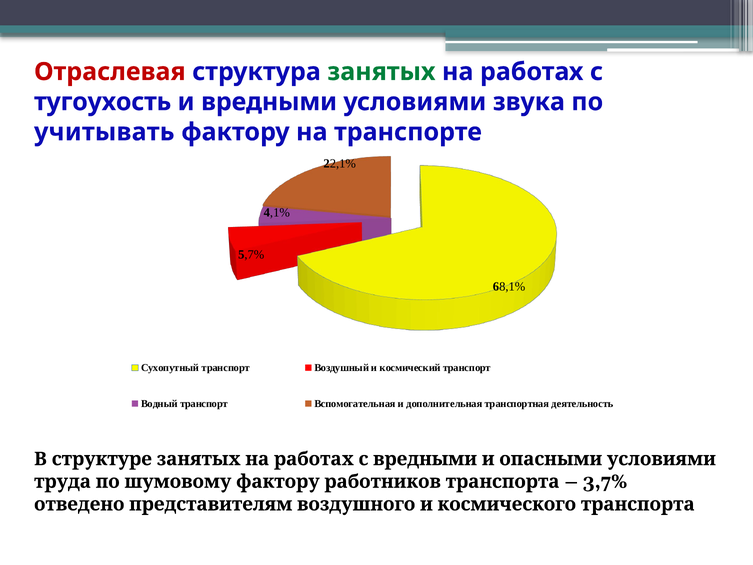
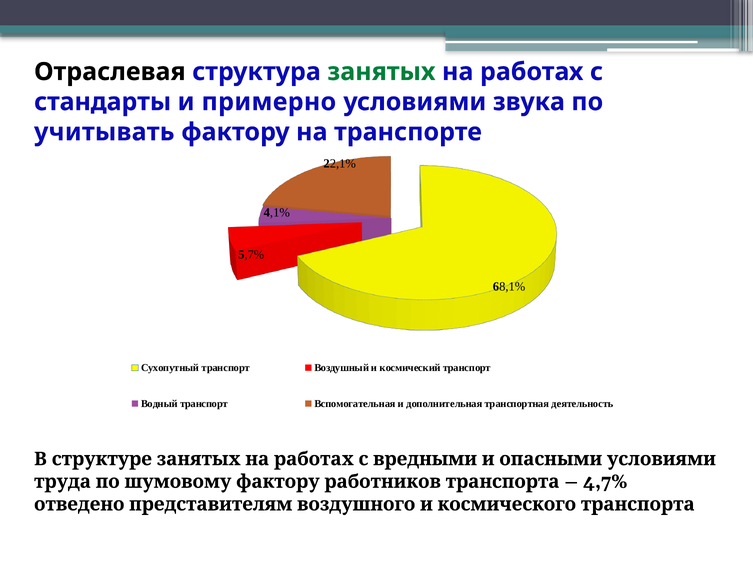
Отраслевая colour: red -> black
тугоухость: тугоухость -> стандарты
вредными: вредными -> примерно
3,7%: 3,7% -> 4,7%
